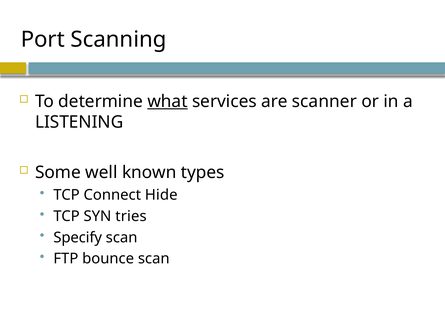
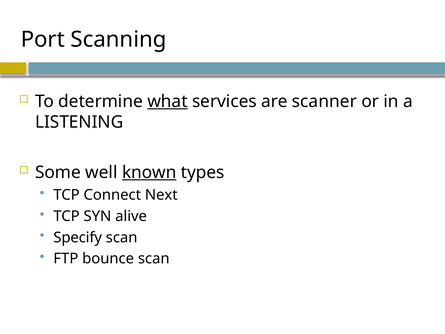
known underline: none -> present
Hide: Hide -> Next
tries: tries -> alive
